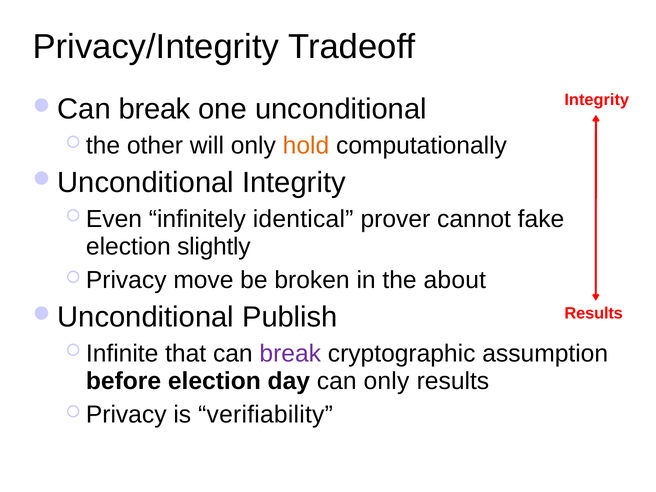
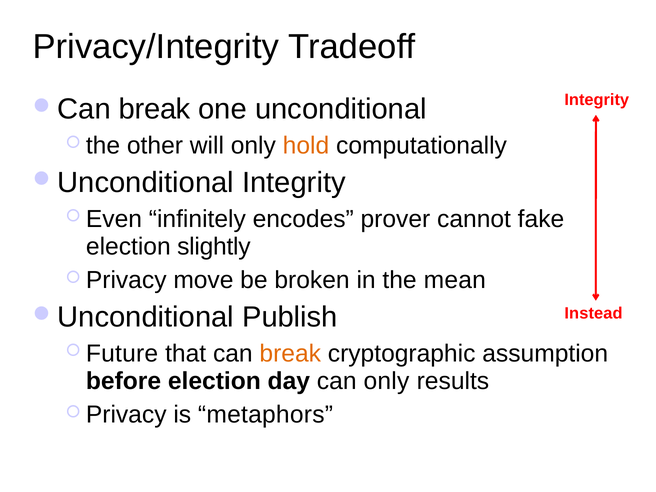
identical: identical -> encodes
about: about -> mean
Results at (594, 313): Results -> Instead
Infinite: Infinite -> Future
break at (290, 353) colour: purple -> orange
verifiability: verifiability -> metaphors
